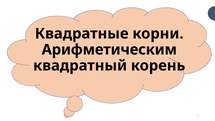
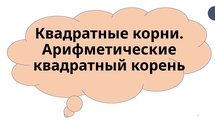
Арифметическим: Арифметическим -> Арифметические
